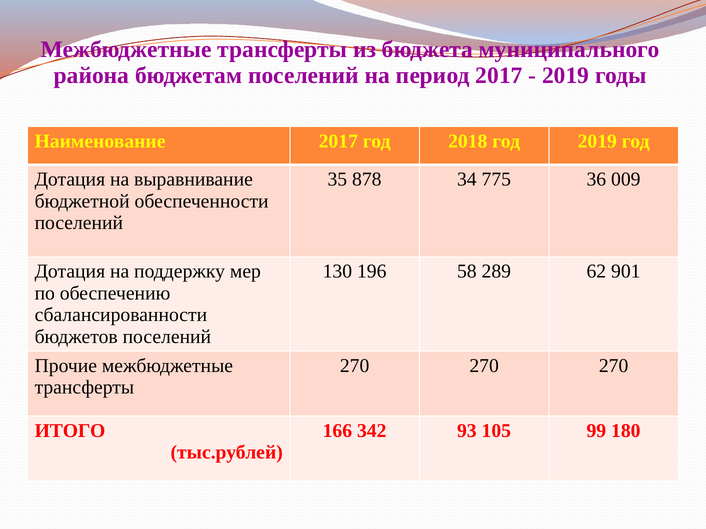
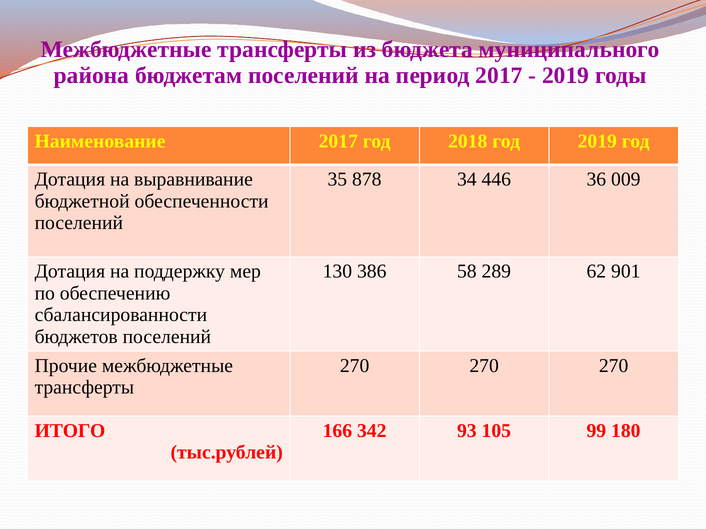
775: 775 -> 446
196: 196 -> 386
